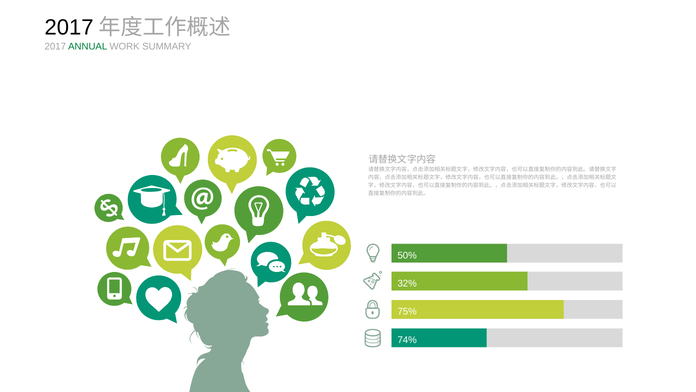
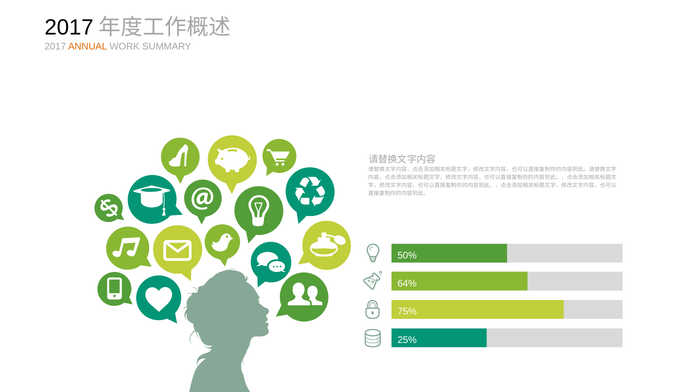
ANNUAL colour: green -> orange
32%: 32% -> 64%
74%: 74% -> 25%
